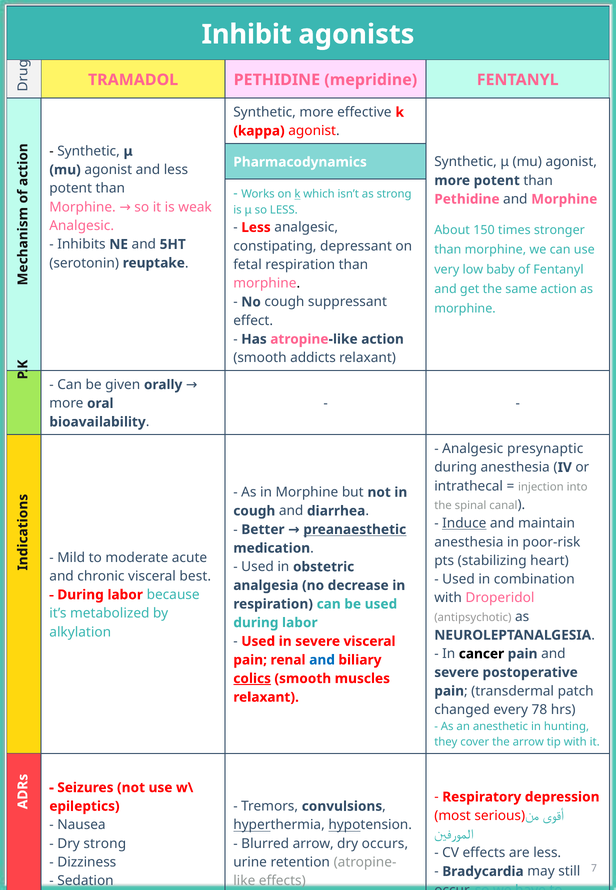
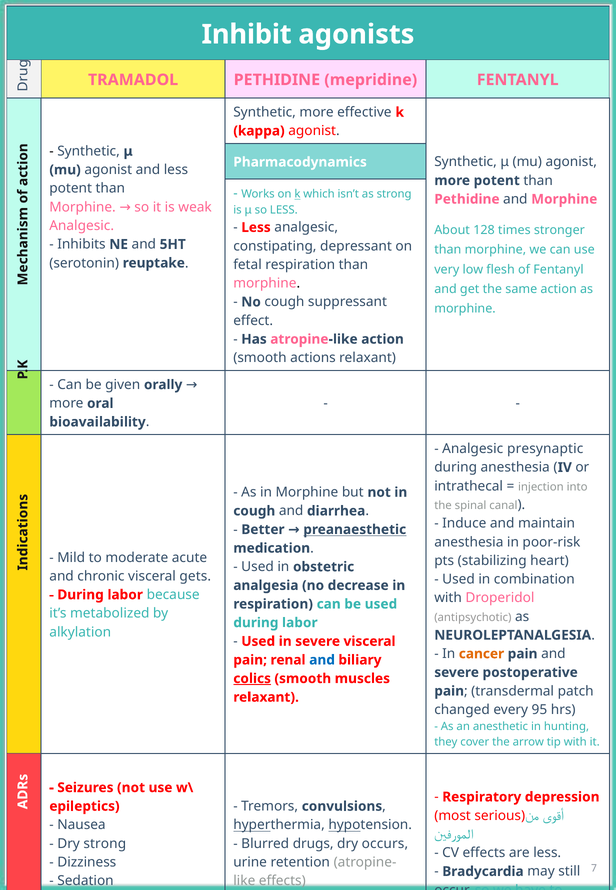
150: 150 -> 128
baby: baby -> flesh
addicts: addicts -> actions
Induce underline: present -> none
best: best -> gets
cancer colour: black -> orange
78: 78 -> 95
Blurred arrow: arrow -> drugs
